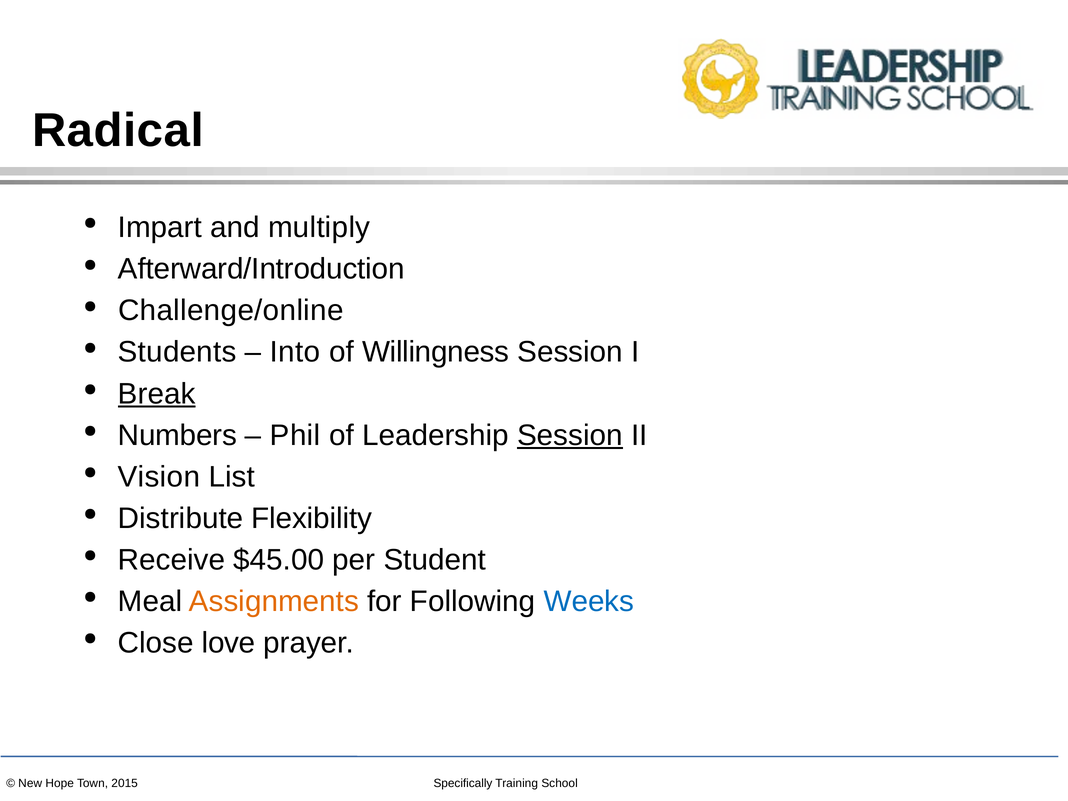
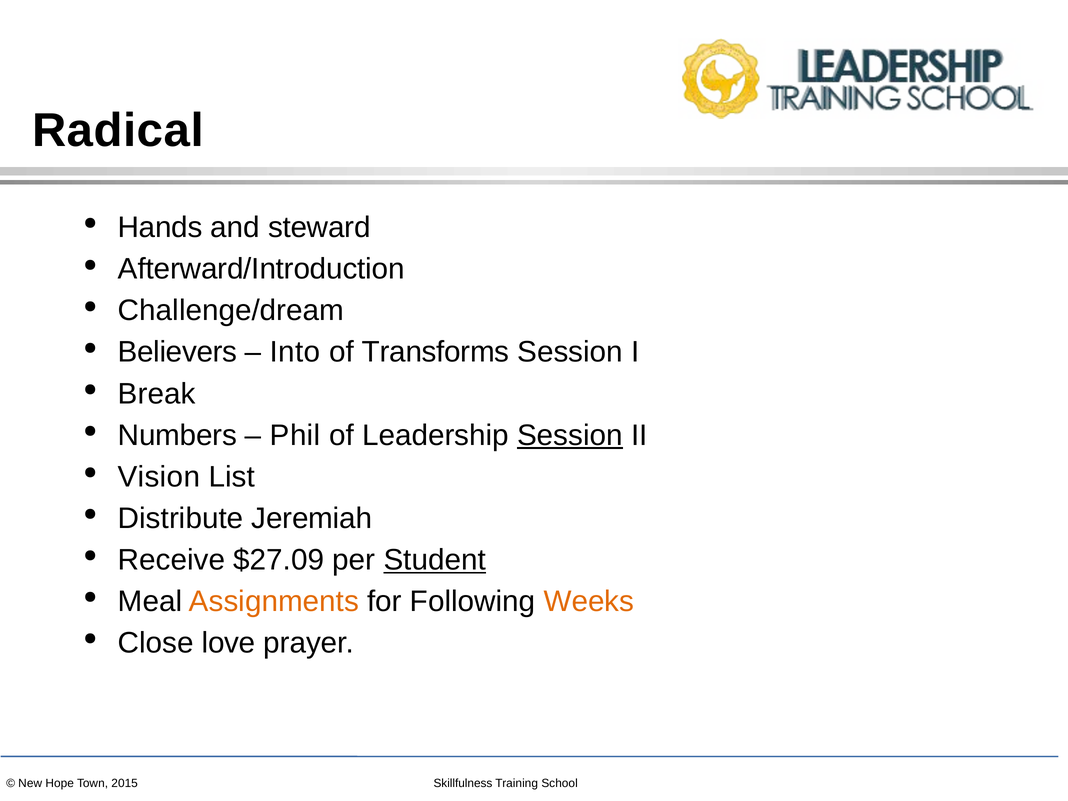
Impart: Impart -> Hands
multiply: multiply -> steward
Challenge/online: Challenge/online -> Challenge/dream
Students: Students -> Believers
Willingness: Willingness -> Transforms
Break underline: present -> none
Flexibility: Flexibility -> Jeremiah
$45.00: $45.00 -> $27.09
Student underline: none -> present
Weeks colour: blue -> orange
Specifically: Specifically -> Skillfulness
